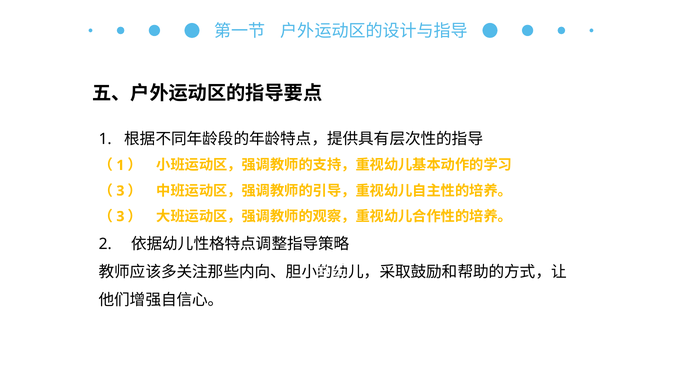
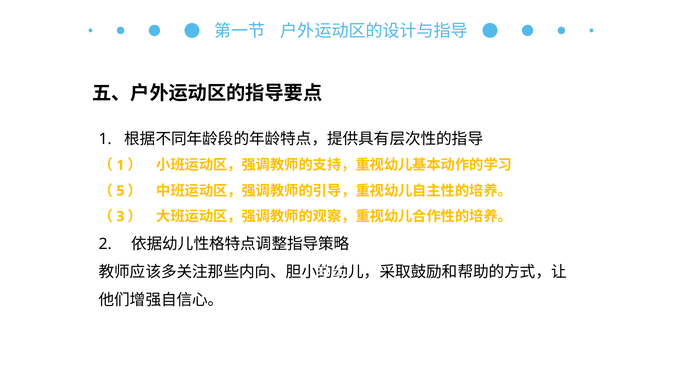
3 at (120, 191): 3 -> 5
